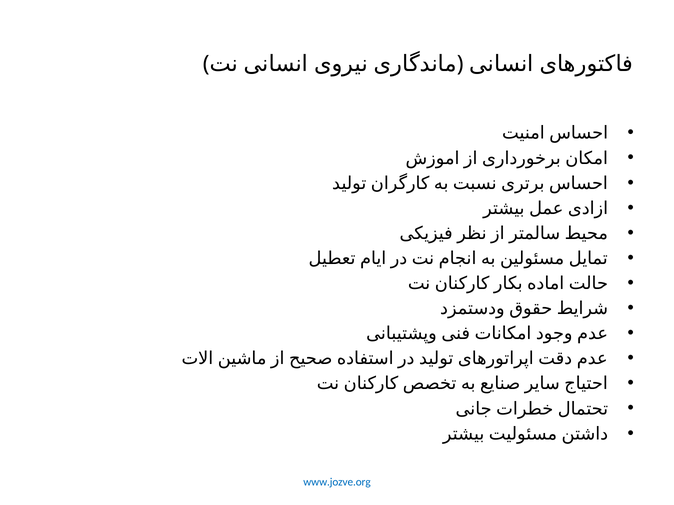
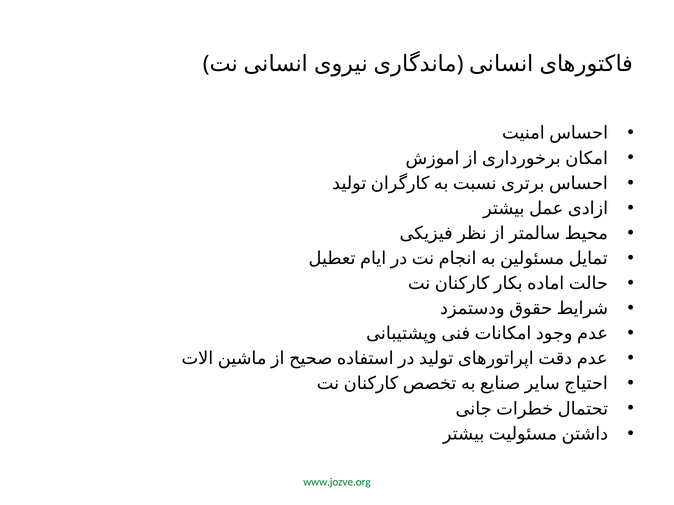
www.jozve.org colour: blue -> green
